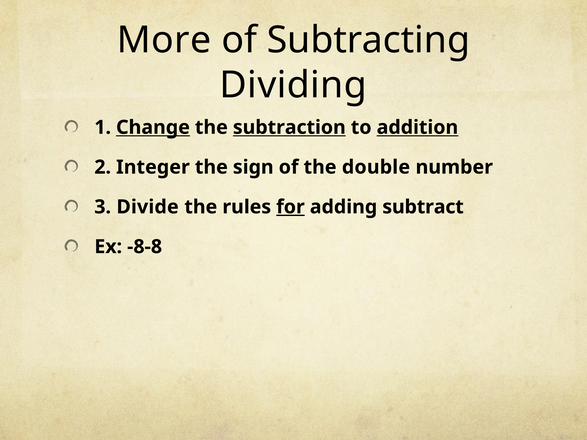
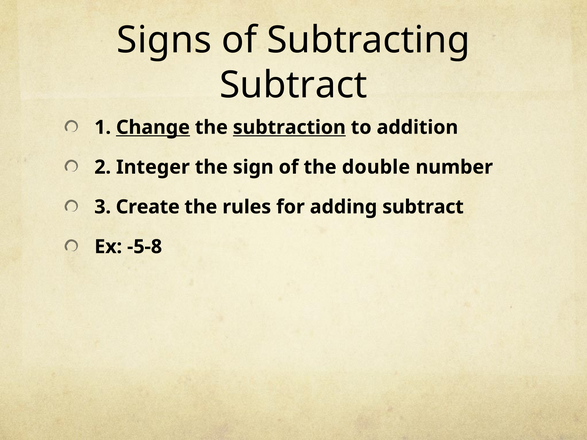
More: More -> Signs
Dividing at (293, 85): Dividing -> Subtract
addition underline: present -> none
Divide: Divide -> Create
for underline: present -> none
-8-8: -8-8 -> -5-8
